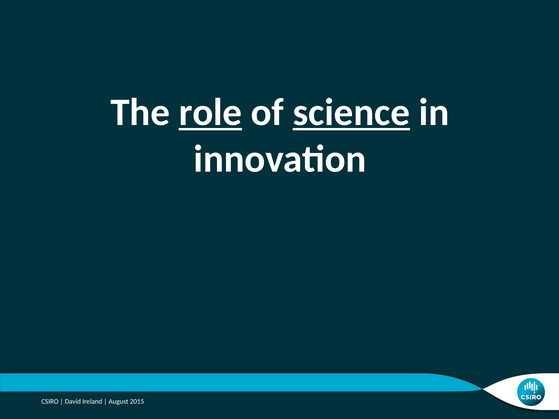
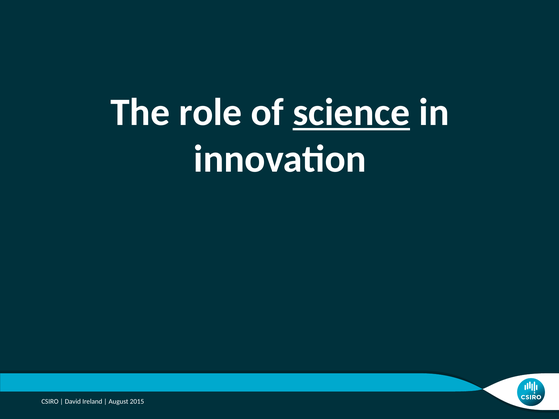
role underline: present -> none
